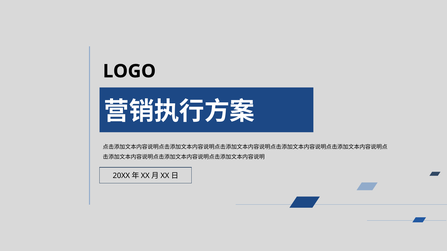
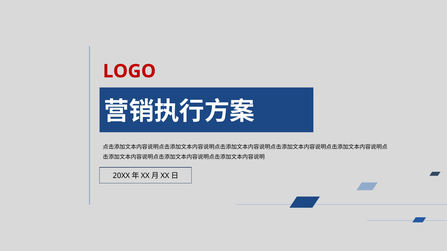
LOGO colour: black -> red
